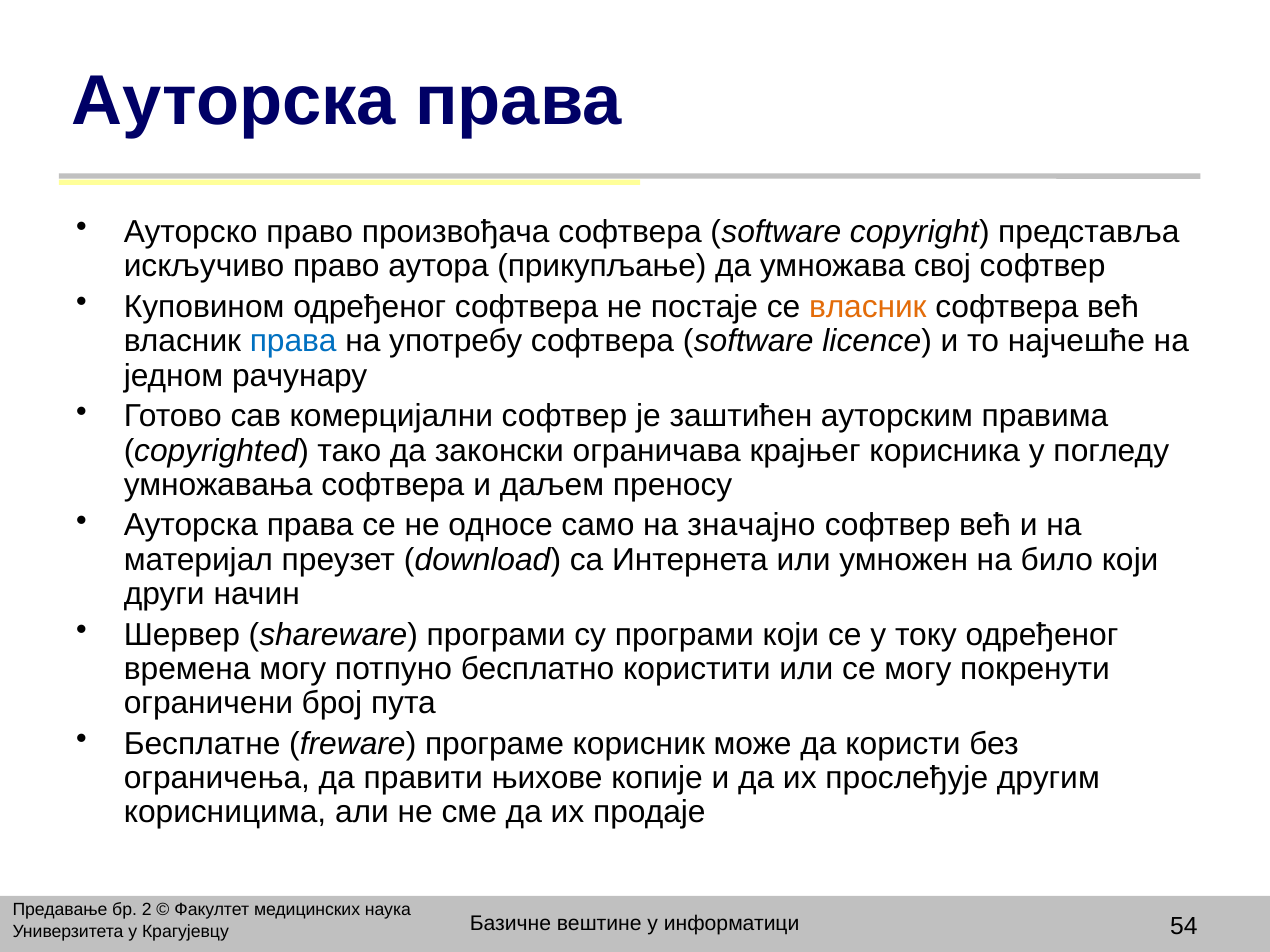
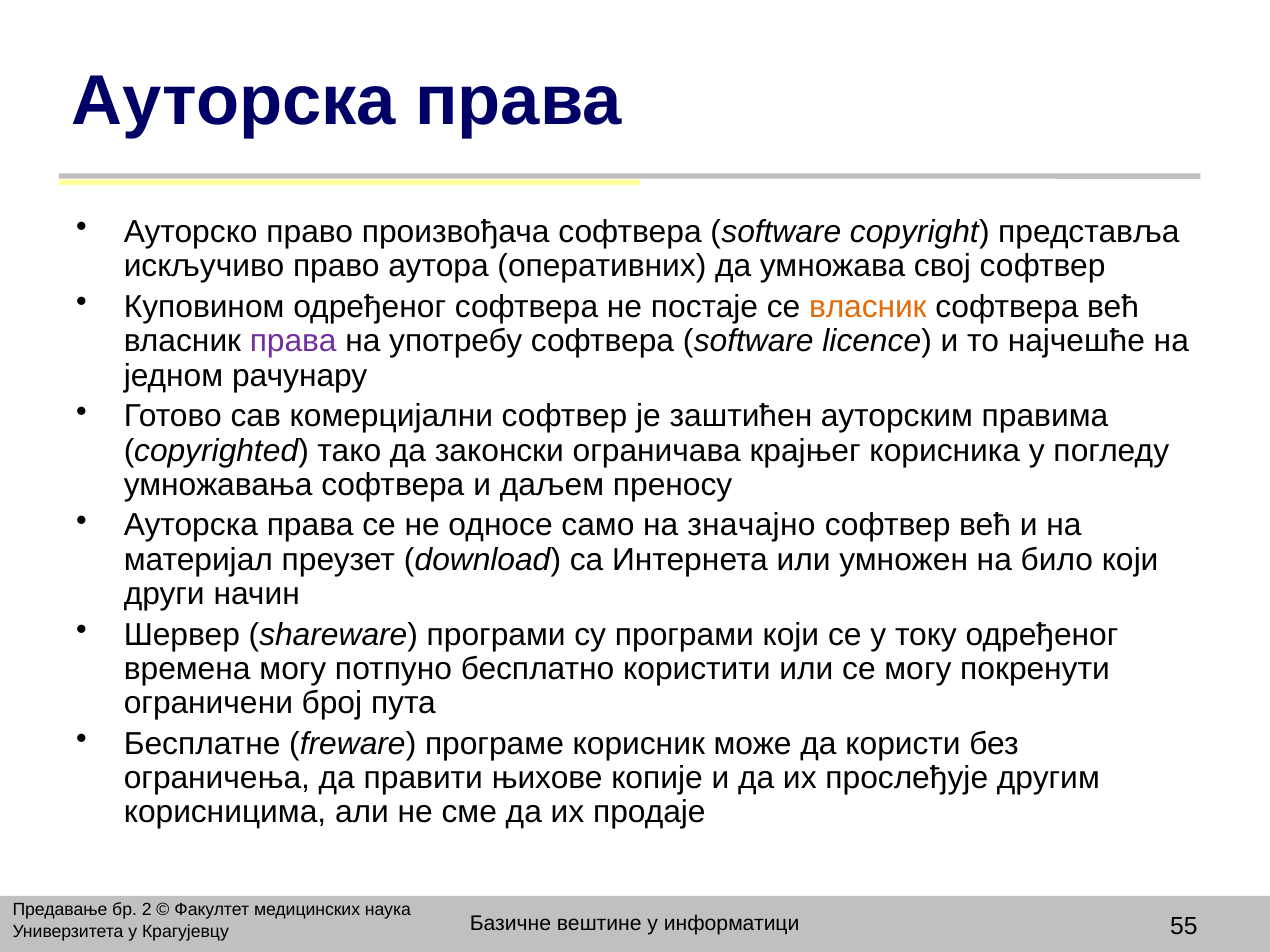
прикупљање: прикупљање -> оперативних
права at (293, 342) colour: blue -> purple
54: 54 -> 55
